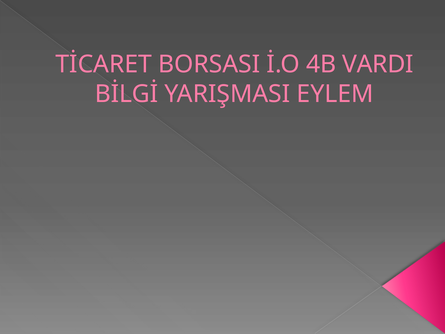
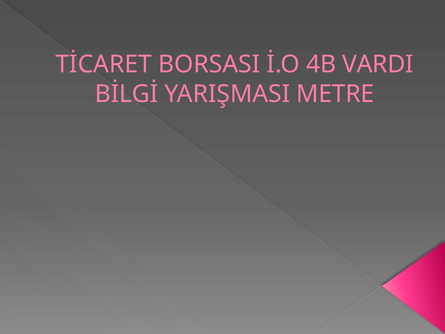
EYLEM: EYLEM -> METRE
